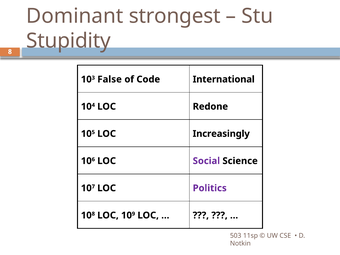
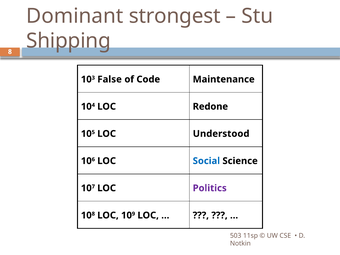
Stupidity: Stupidity -> Shipping
International: International -> Maintenance
Increasingly: Increasingly -> Understood
Social colour: purple -> blue
